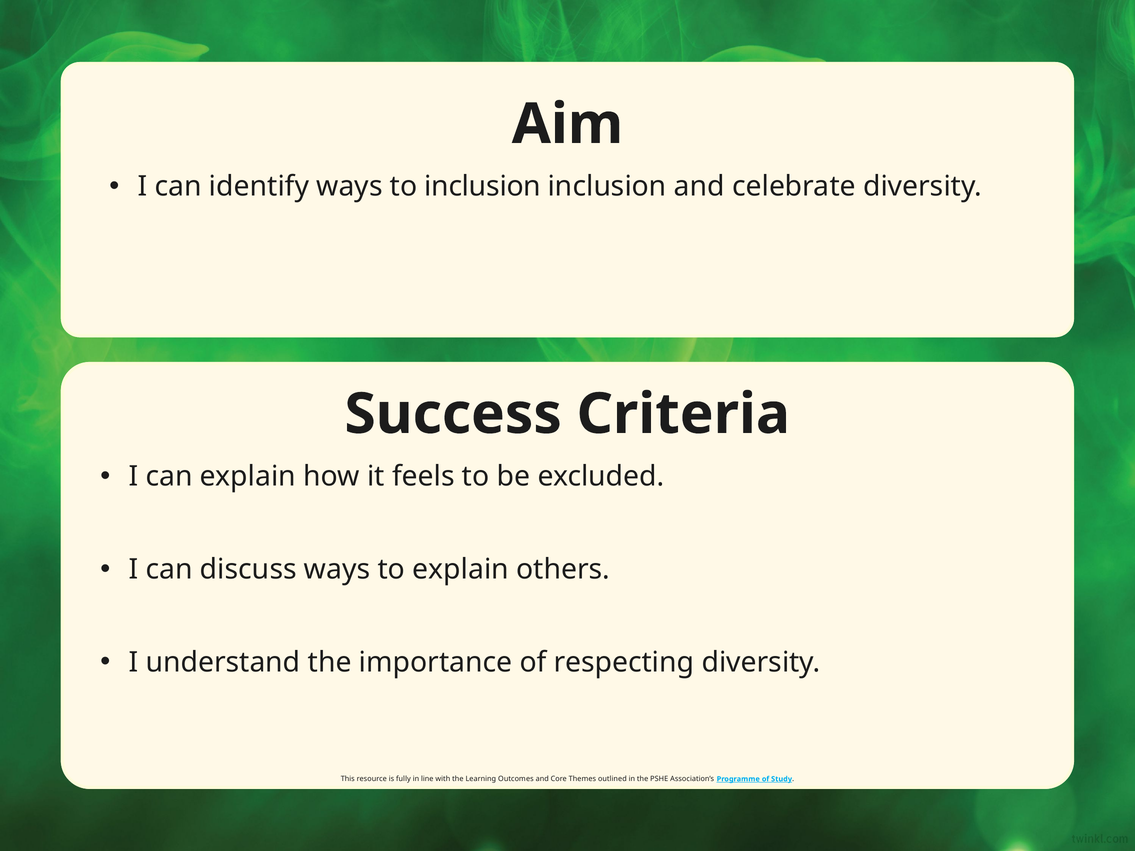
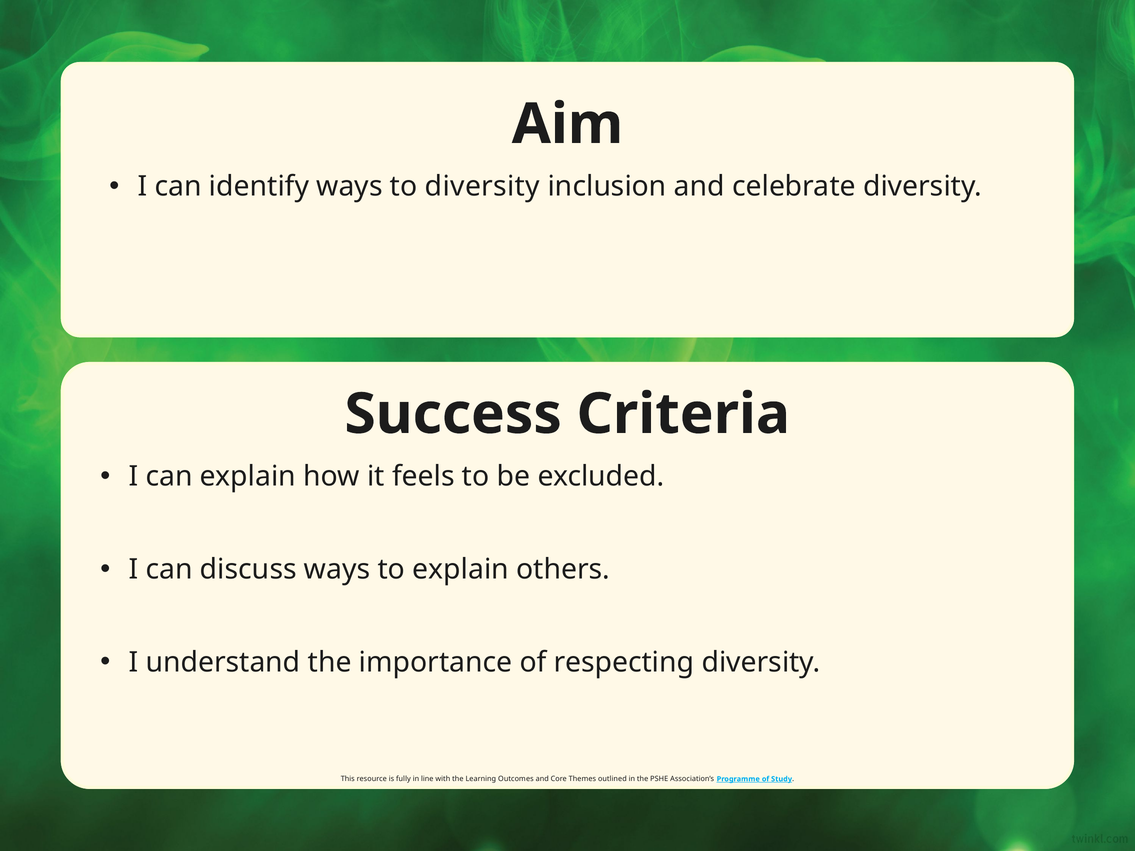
to inclusion: inclusion -> diversity
